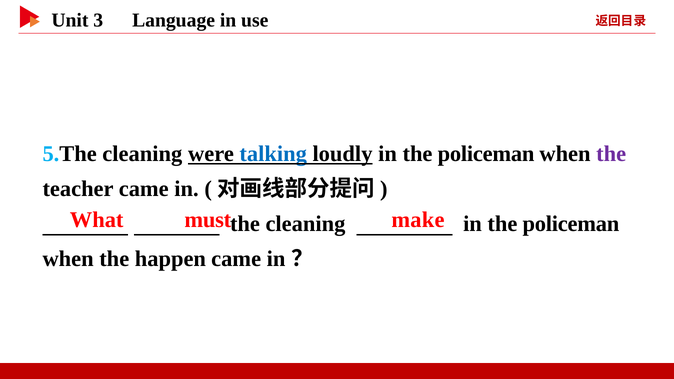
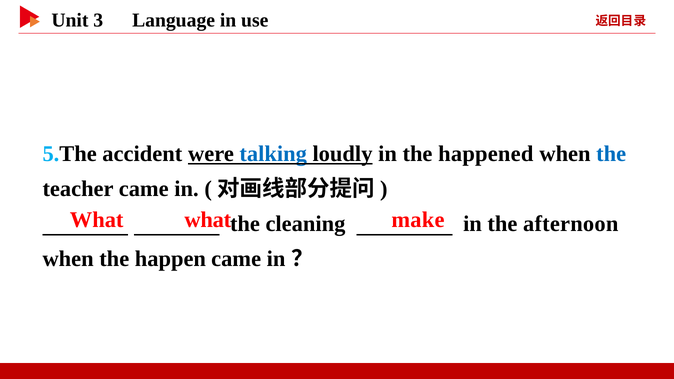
5.The cleaning: cleaning -> accident
loudly in the policeman: policeman -> happened
the at (611, 154) colour: purple -> blue
What must: must -> what
policeman at (571, 224): policeman -> afternoon
